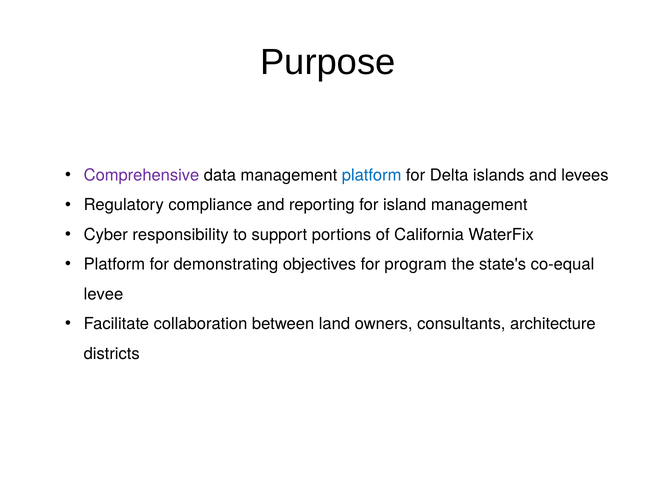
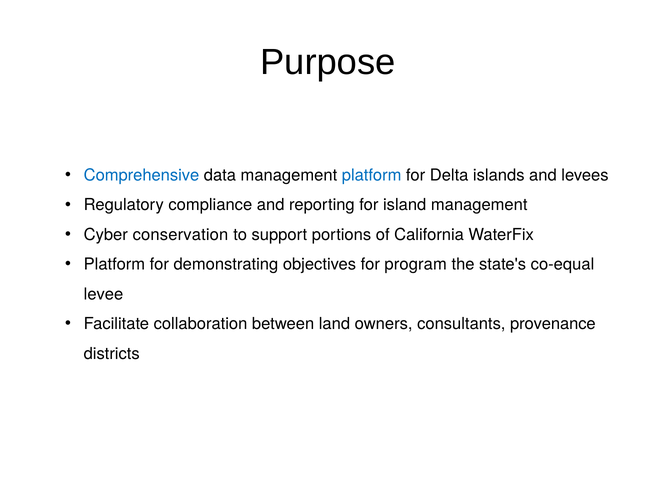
Comprehensive colour: purple -> blue
responsibility: responsibility -> conservation
architecture: architecture -> provenance
